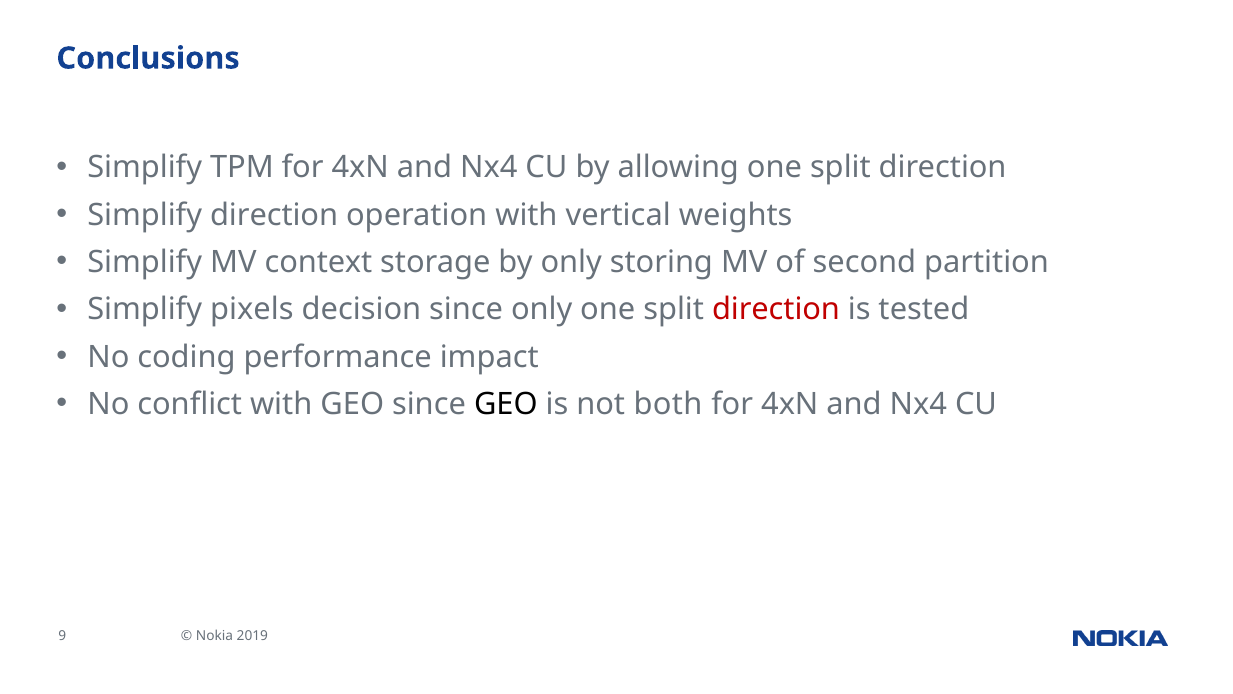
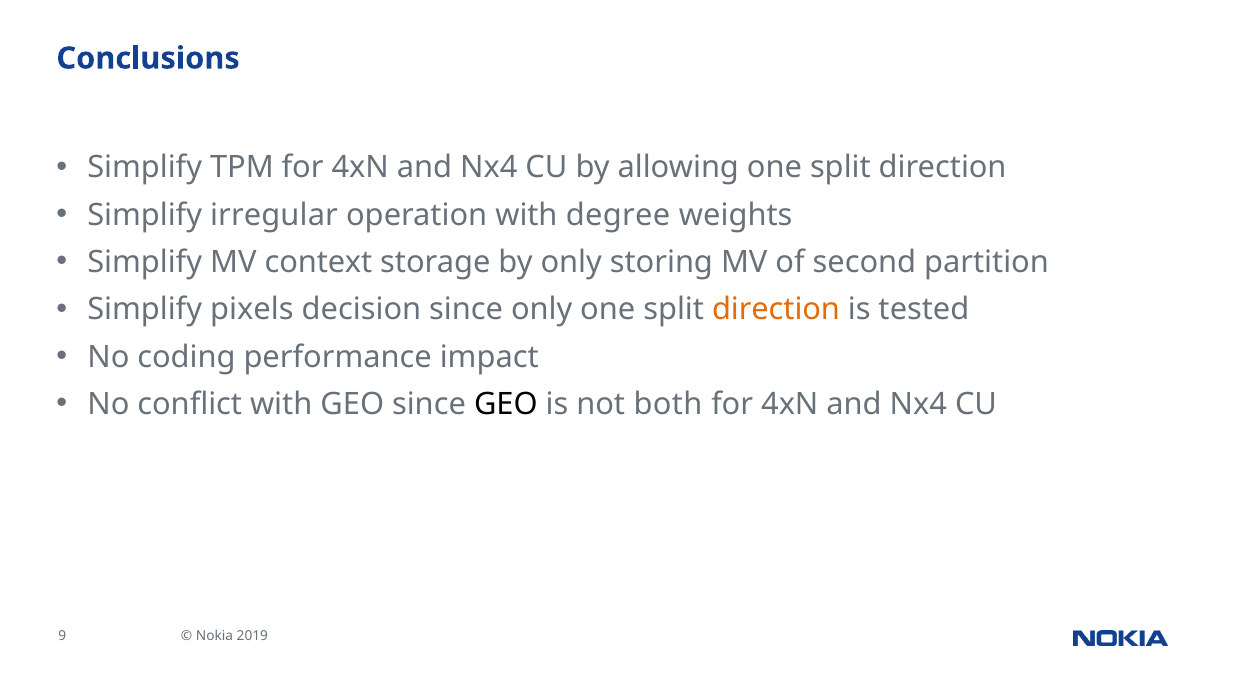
Simplify direction: direction -> irregular
vertical: vertical -> degree
direction at (776, 309) colour: red -> orange
